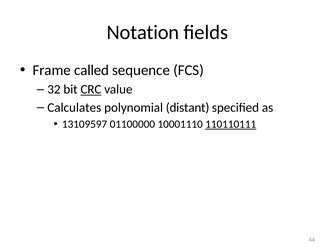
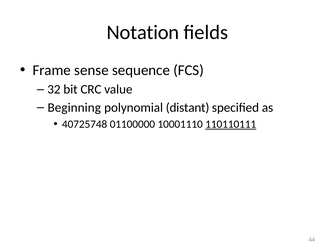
called: called -> sense
CRC underline: present -> none
Calculates: Calculates -> Beginning
13109597: 13109597 -> 40725748
